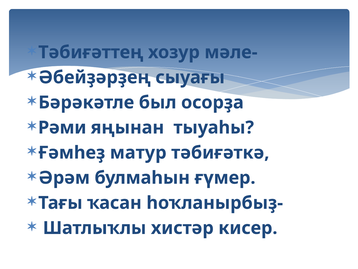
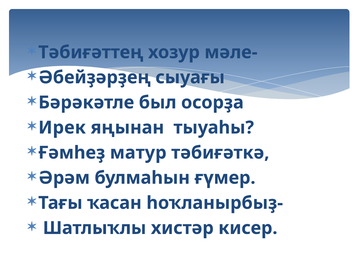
Рәми: Рәми -> Ирек
